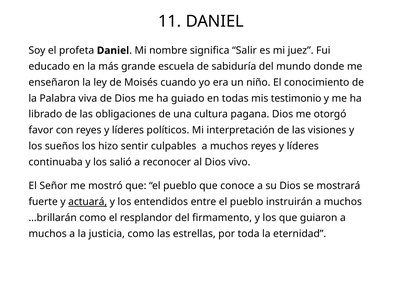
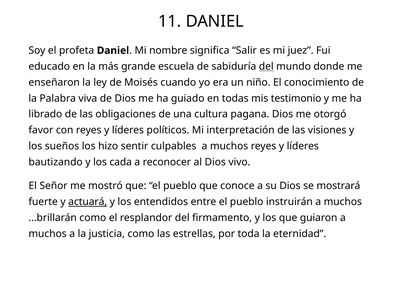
del at (266, 66) underline: none -> present
continuaba: continuaba -> bautizando
salió: salió -> cada
